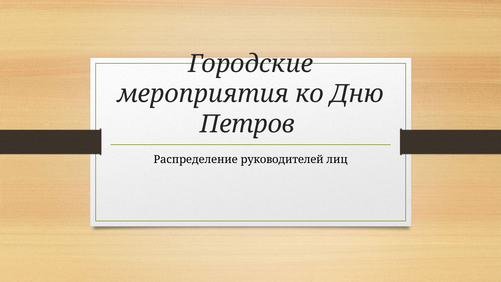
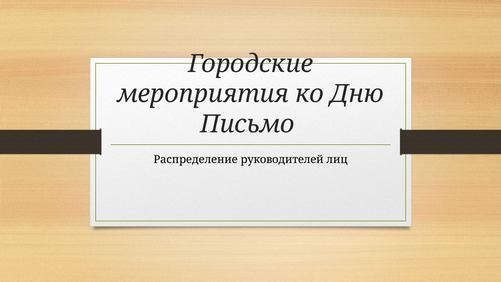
Петров: Петров -> Письмо
